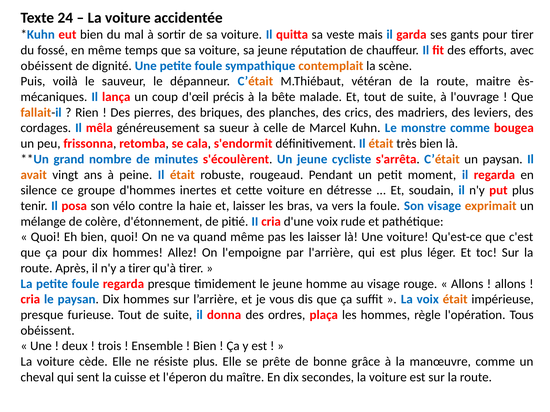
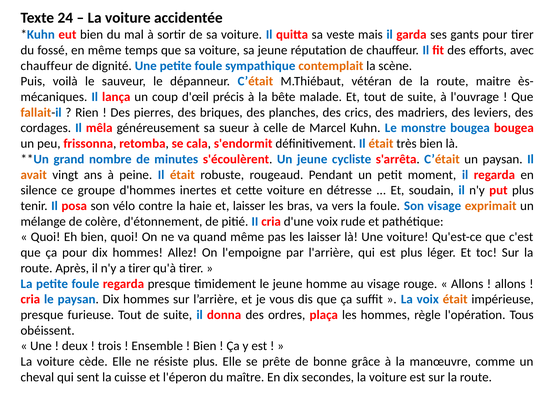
obéissent at (47, 66): obéissent -> chauffeur
monstre comme: comme -> bougea
